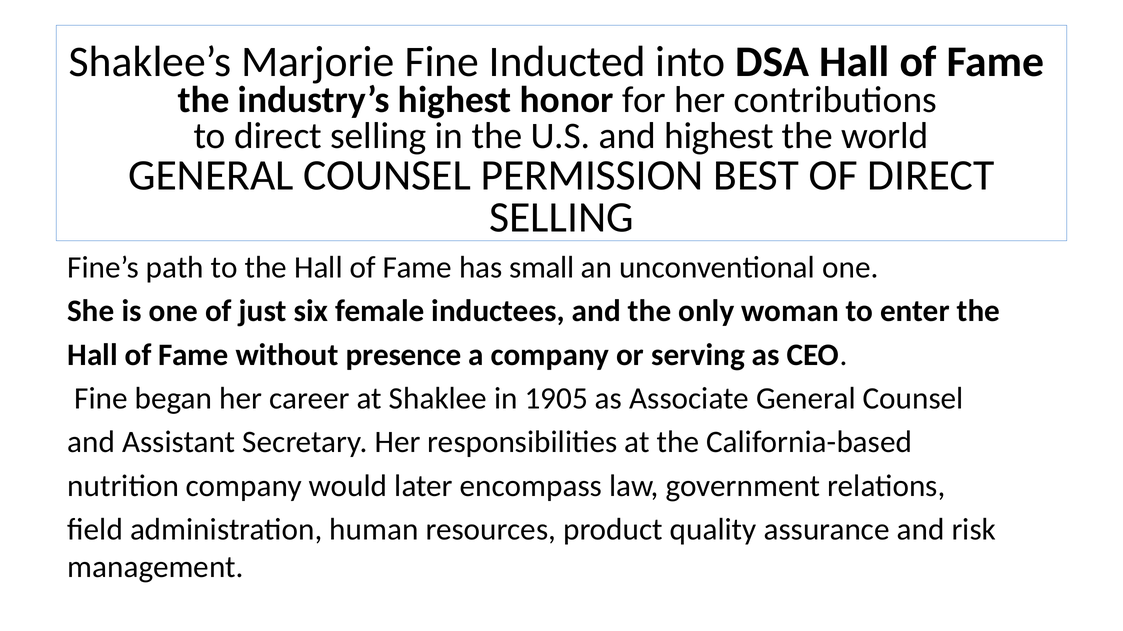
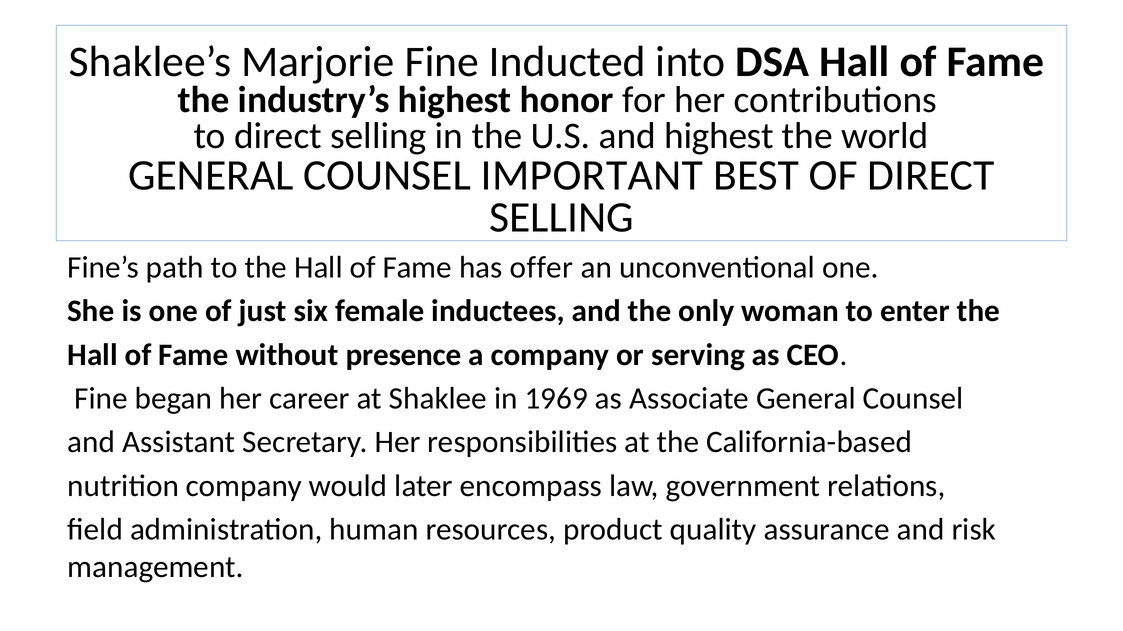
PERMISSION: PERMISSION -> IMPORTANT
small: small -> offer
1905: 1905 -> 1969
